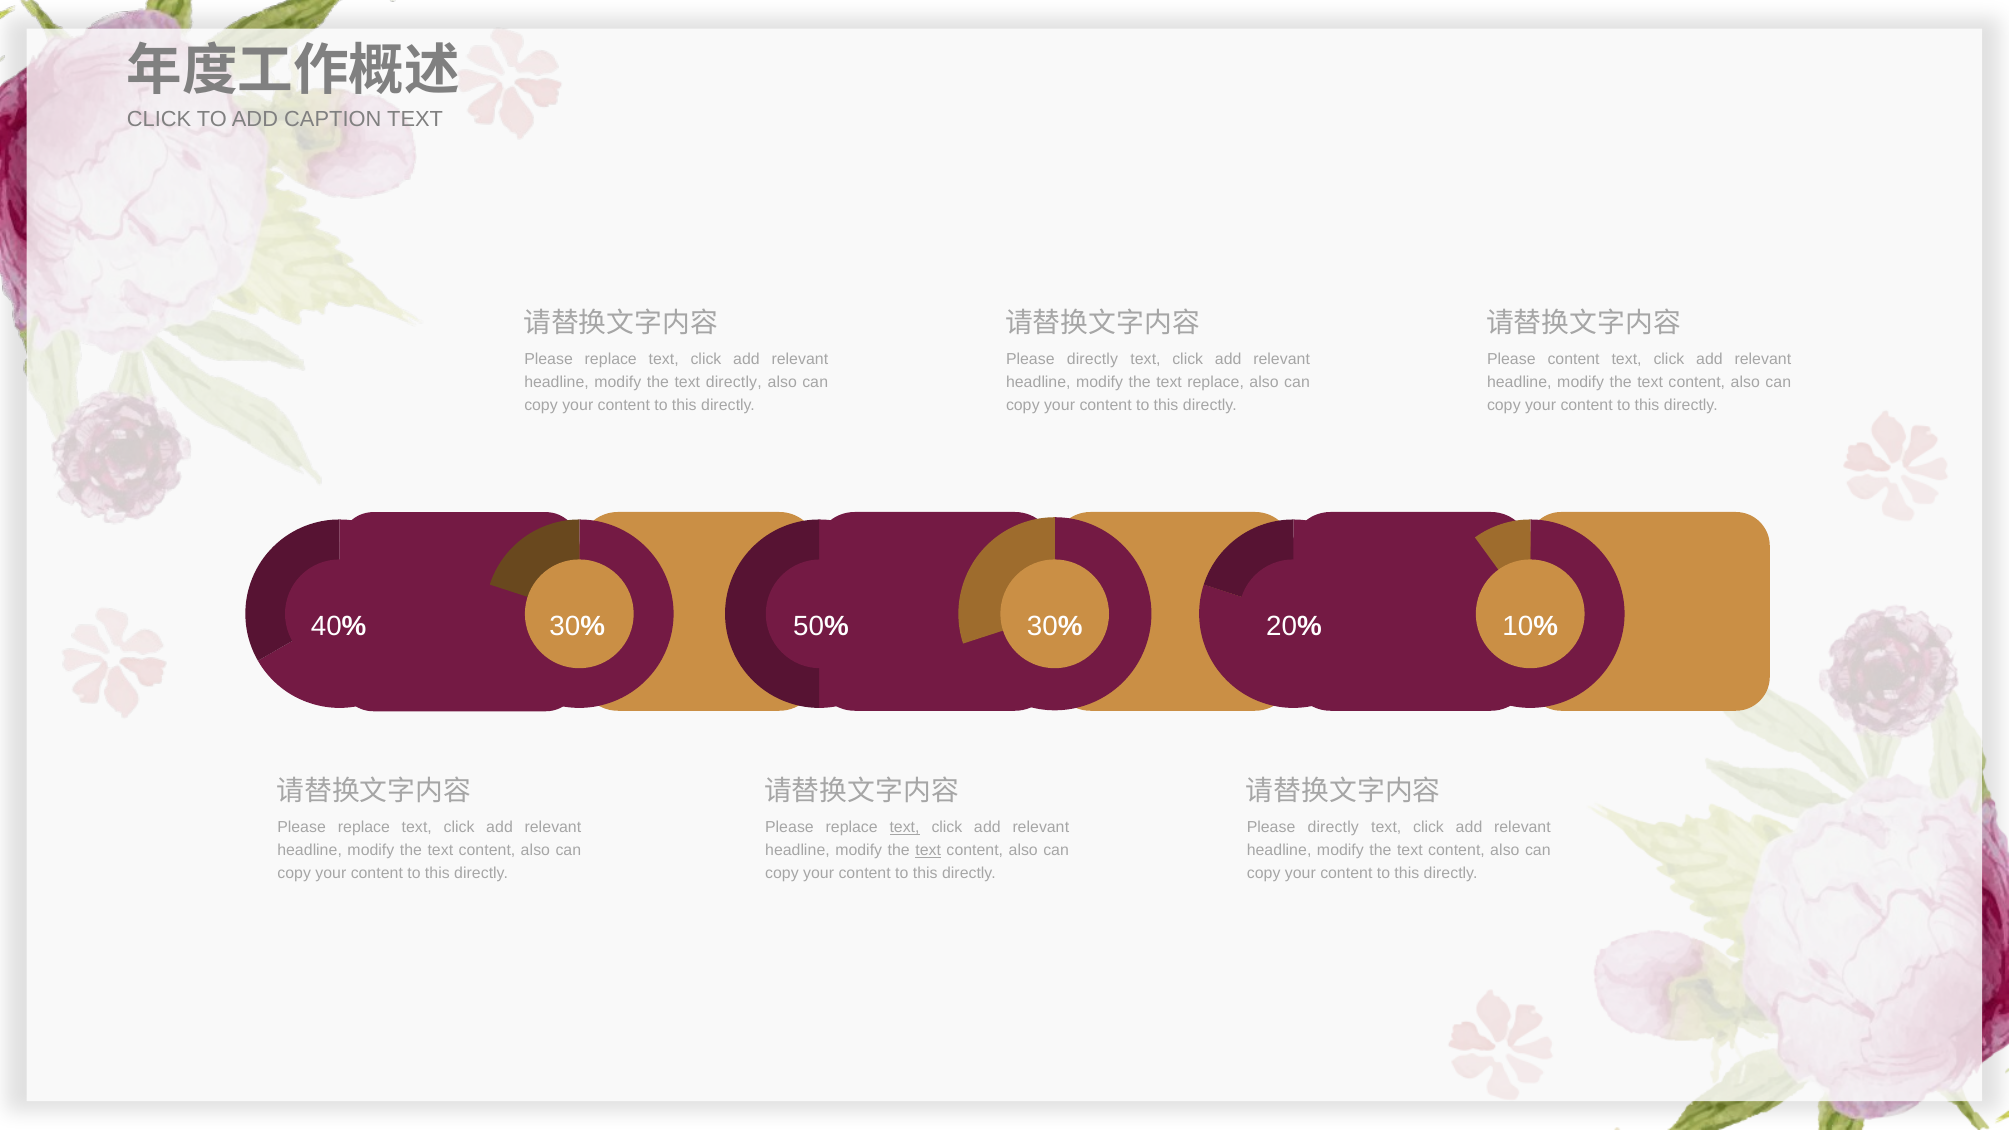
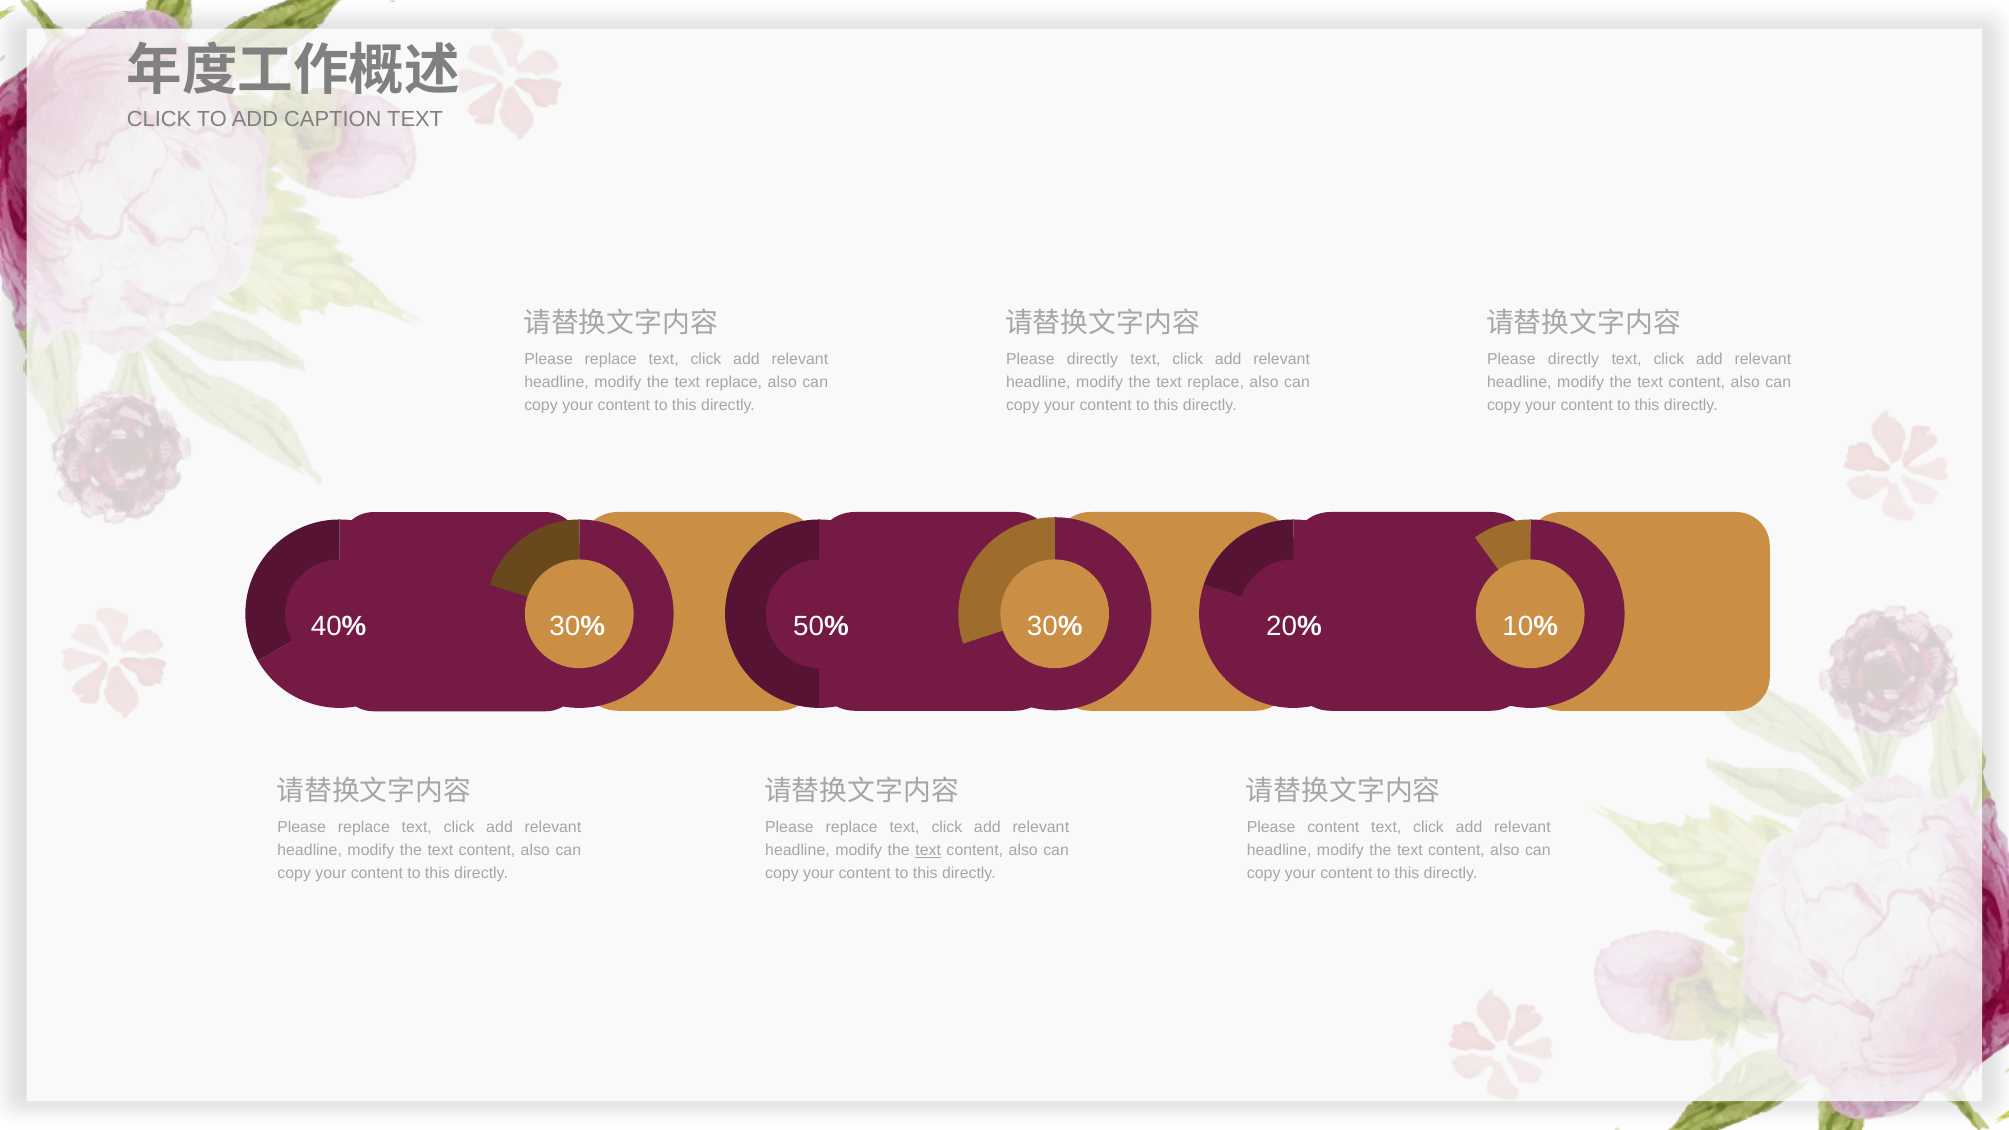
content at (1574, 359): content -> directly
directly at (734, 382): directly -> replace
text at (905, 828) underline: present -> none
directly at (1333, 828): directly -> content
